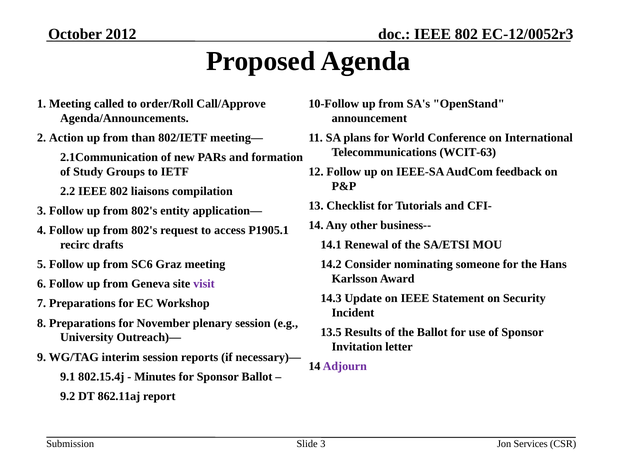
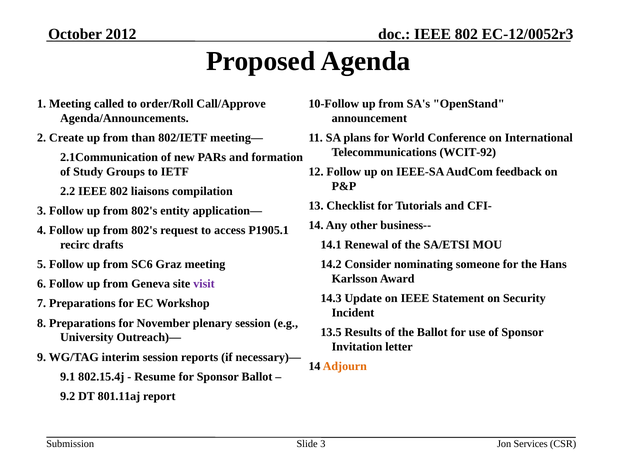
Action: Action -> Create
WCIT-63: WCIT-63 -> WCIT-92
Adjourn colour: purple -> orange
Minutes: Minutes -> Resume
862.11aj: 862.11aj -> 801.11aj
